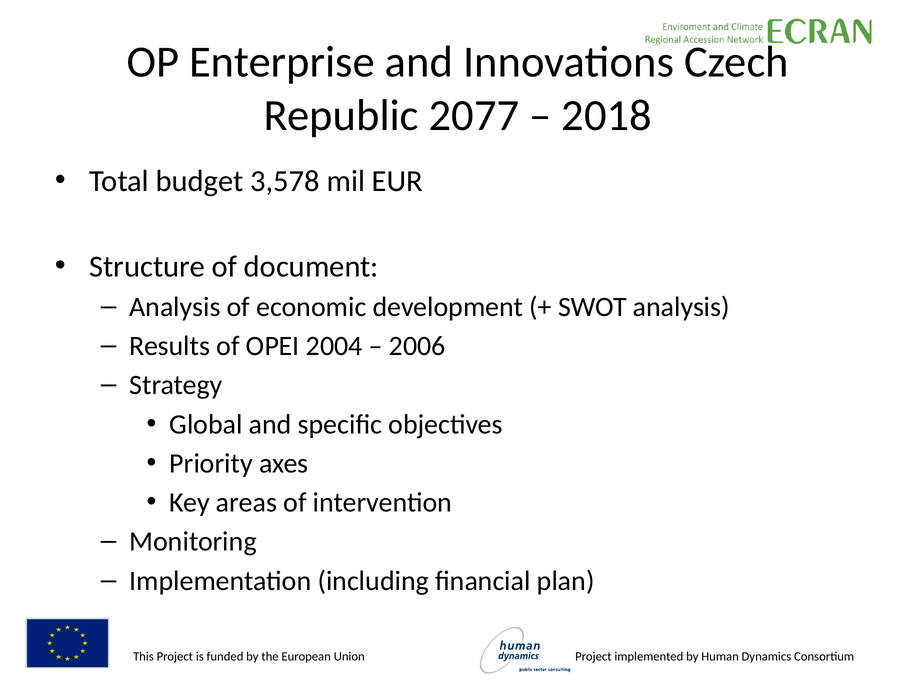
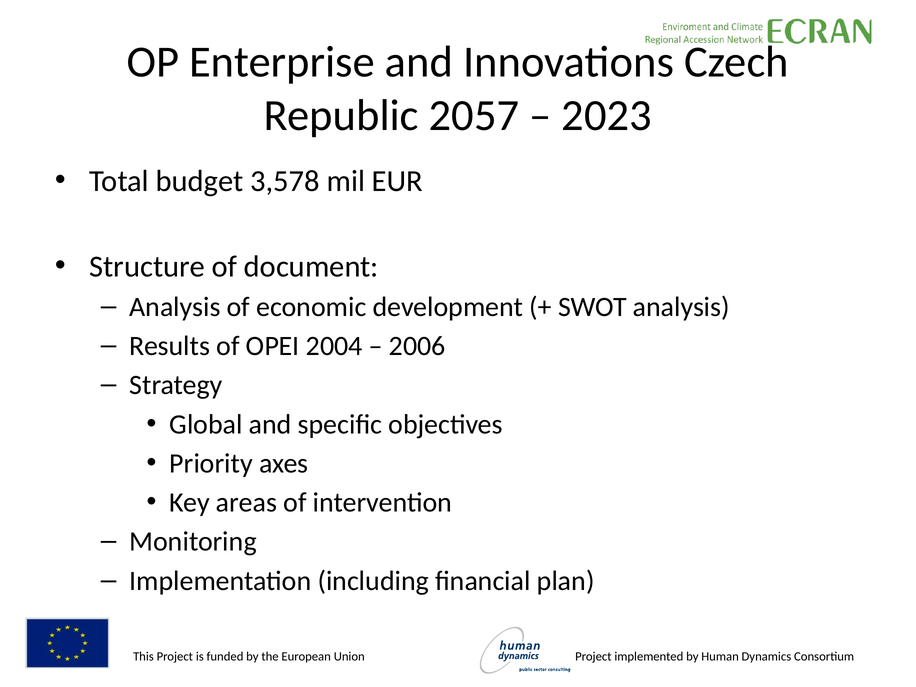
2077: 2077 -> 2057
2018: 2018 -> 2023
